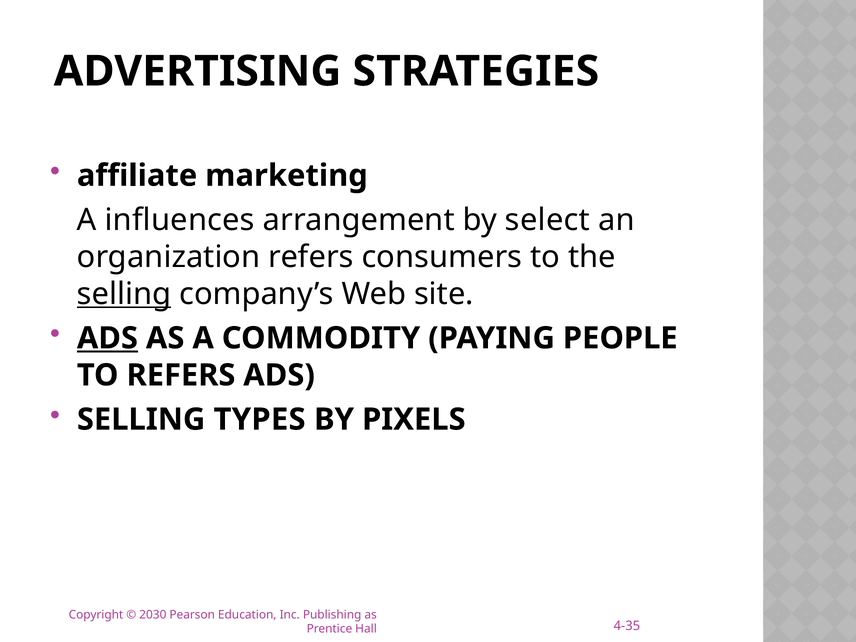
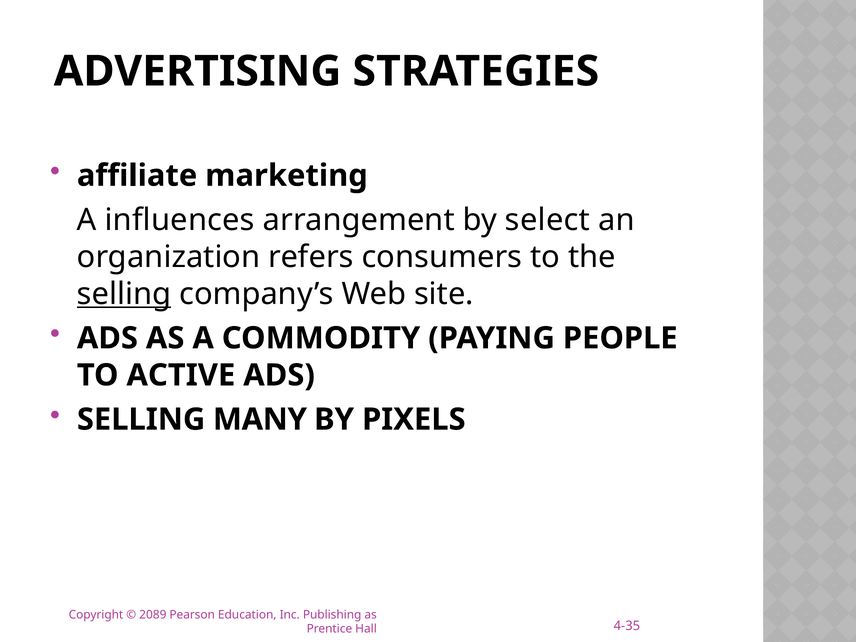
ADS at (107, 338) underline: present -> none
TO REFERS: REFERS -> ACTIVE
TYPES: TYPES -> MANY
2030: 2030 -> 2089
